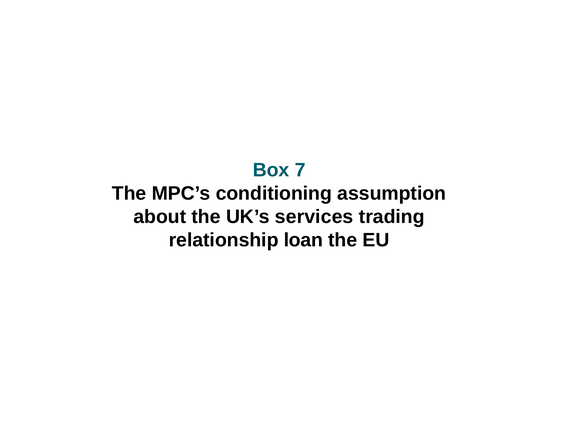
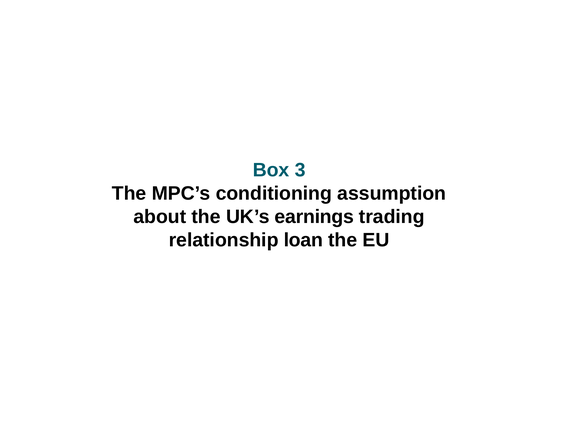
7: 7 -> 3
services: services -> earnings
